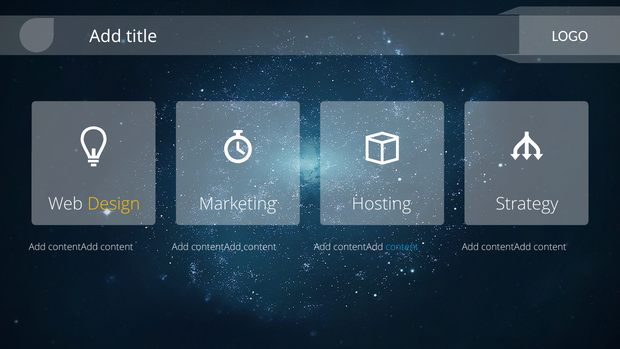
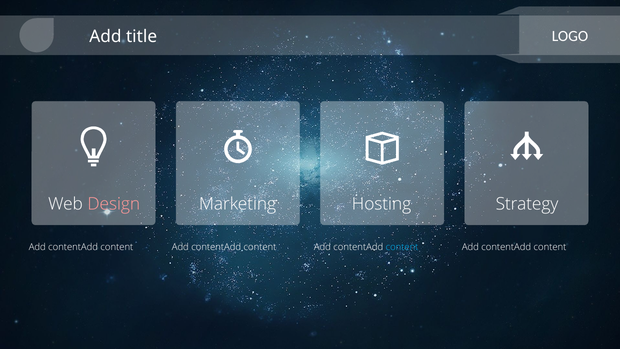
Design colour: yellow -> pink
